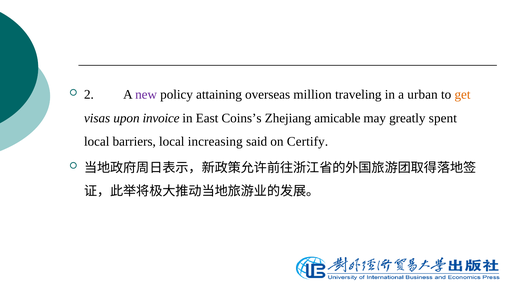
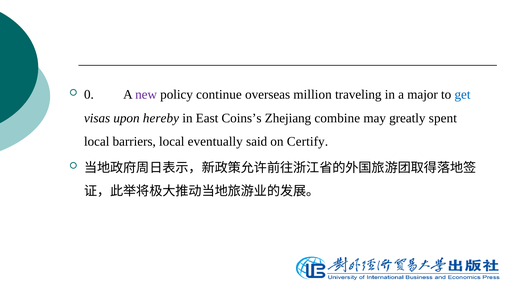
2: 2 -> 0
attaining: attaining -> continue
urban: urban -> major
get colour: orange -> blue
invoice: invoice -> hereby
amicable: amicable -> combine
increasing: increasing -> eventually
